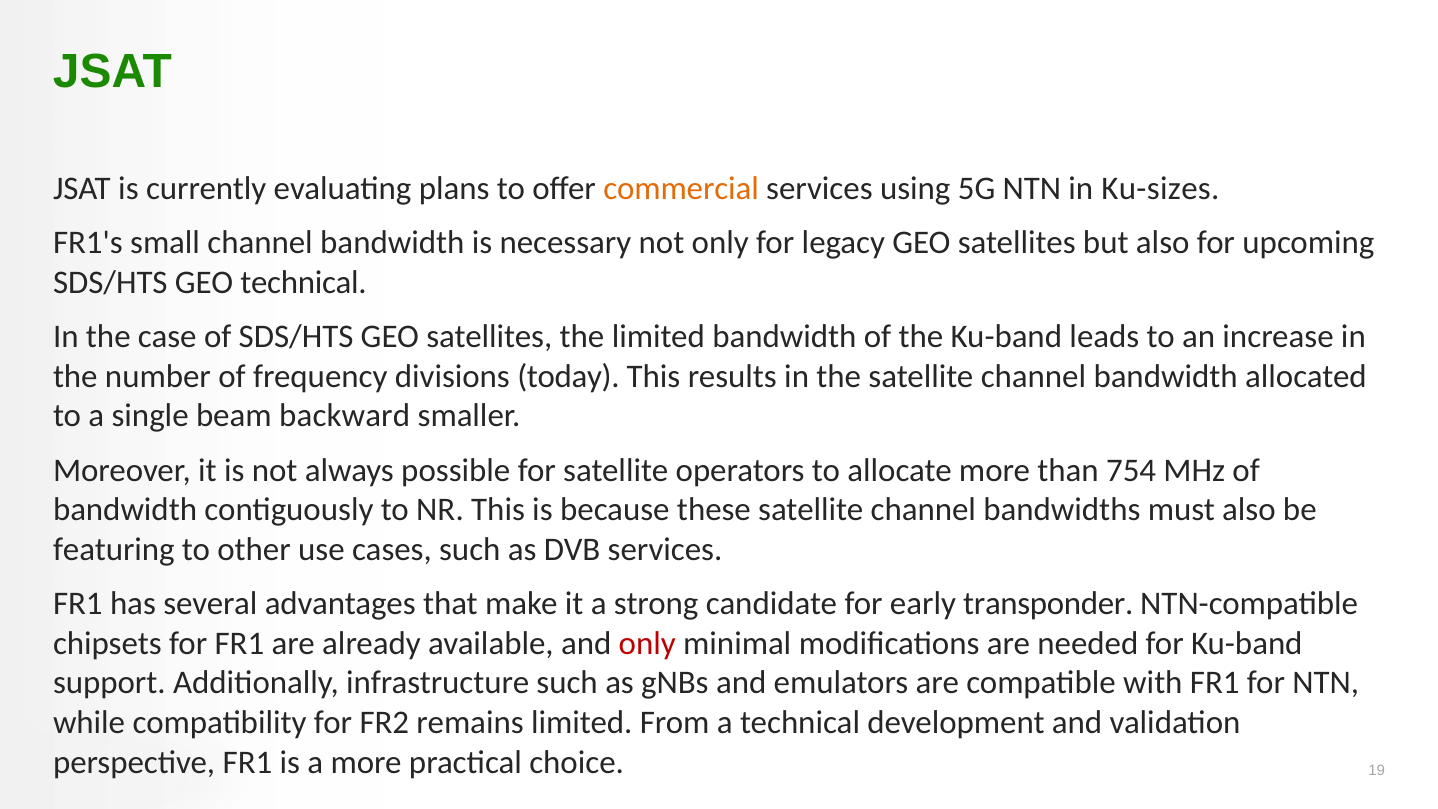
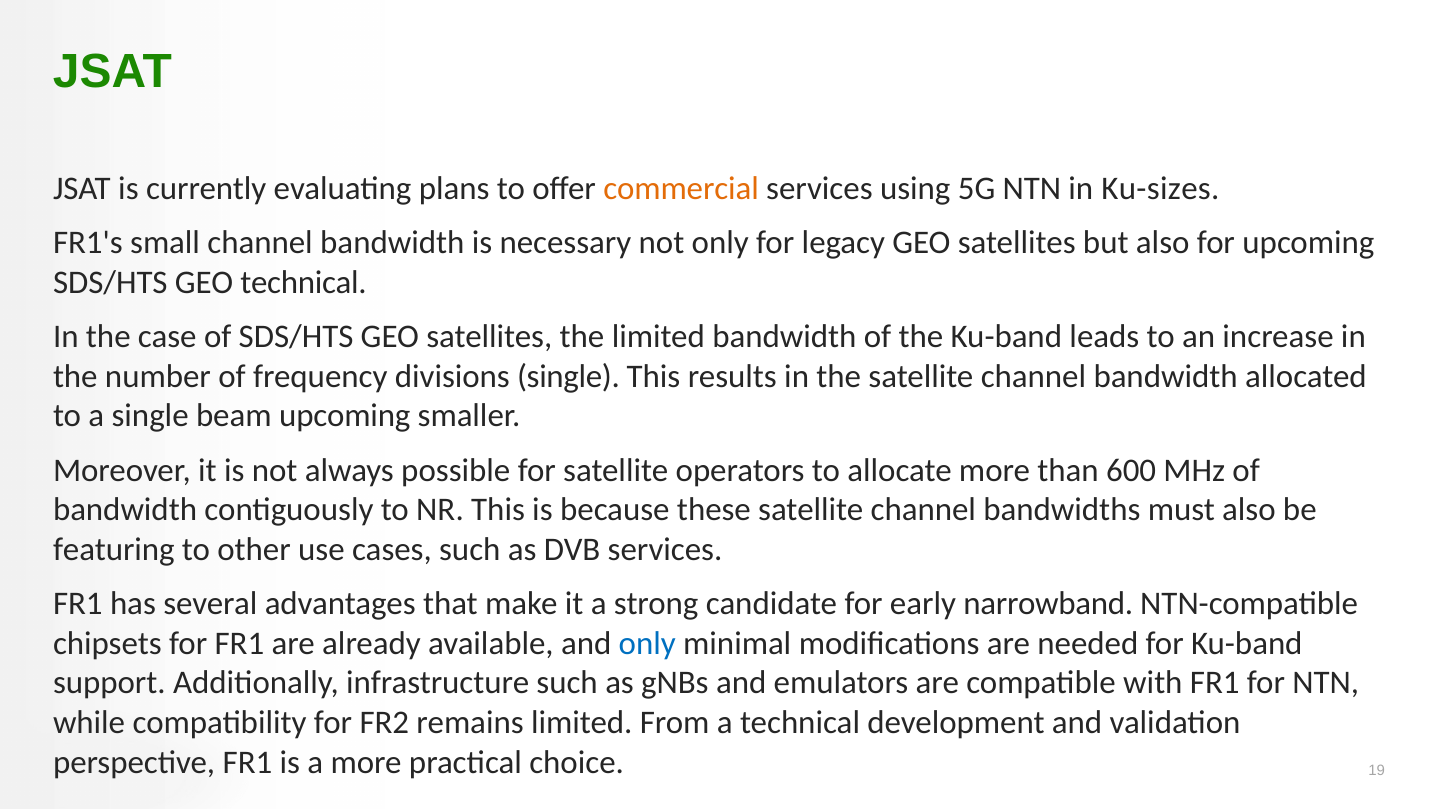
divisions today: today -> single
beam backward: backward -> upcoming
754: 754 -> 600
transponder: transponder -> narrowband
only at (647, 643) colour: red -> blue
